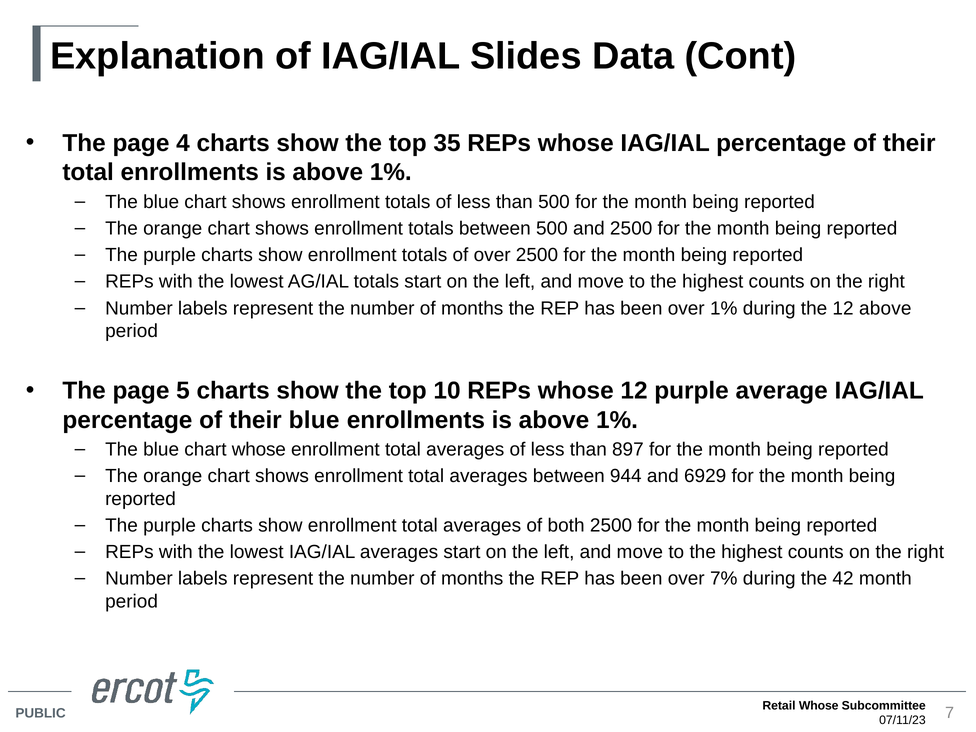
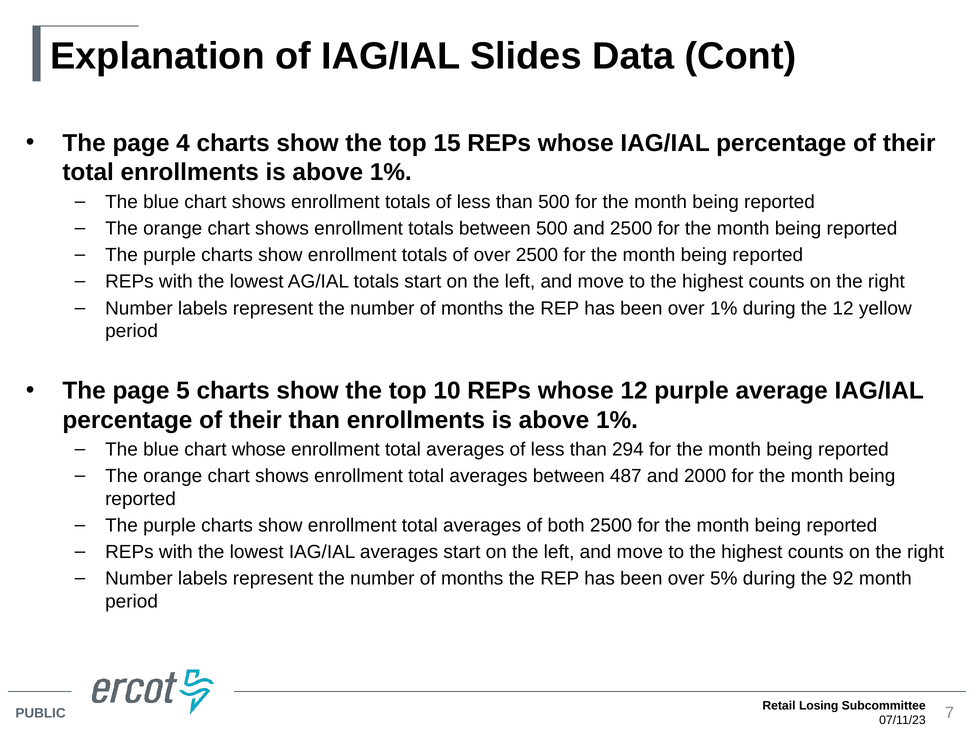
35: 35 -> 15
12 above: above -> yellow
their blue: blue -> than
897: 897 -> 294
944: 944 -> 487
6929: 6929 -> 2000
7%: 7% -> 5%
42: 42 -> 92
Retail Whose: Whose -> Losing
